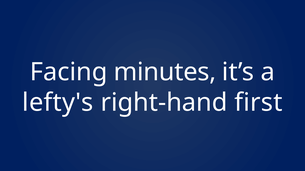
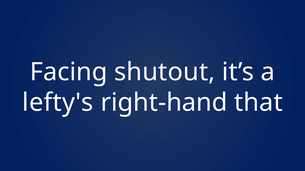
minutes: minutes -> shutout
first: first -> that
